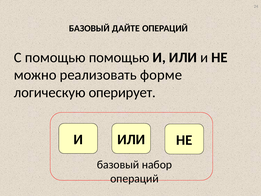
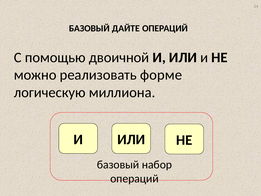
помощью помощью: помощью -> двоичной
оперирует: оперирует -> миллиона
